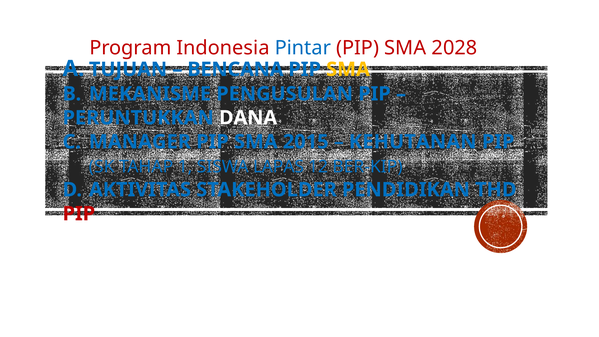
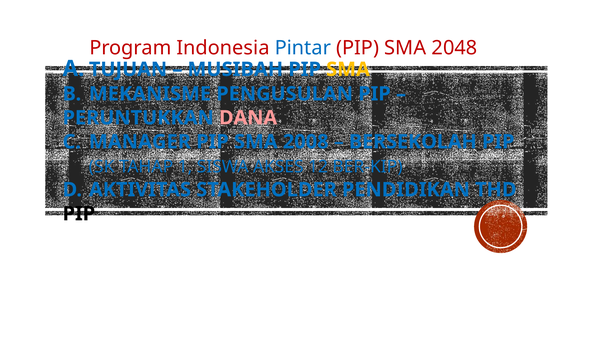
2028: 2028 -> 2048
BENCANA: BENCANA -> MUSIBAH
DANA colour: white -> pink
2015: 2015 -> 2008
KEHUTANAN: KEHUTANAN -> BERSEKOLAH
LAPAS: LAPAS -> AKSES
PIP at (79, 214) colour: red -> black
